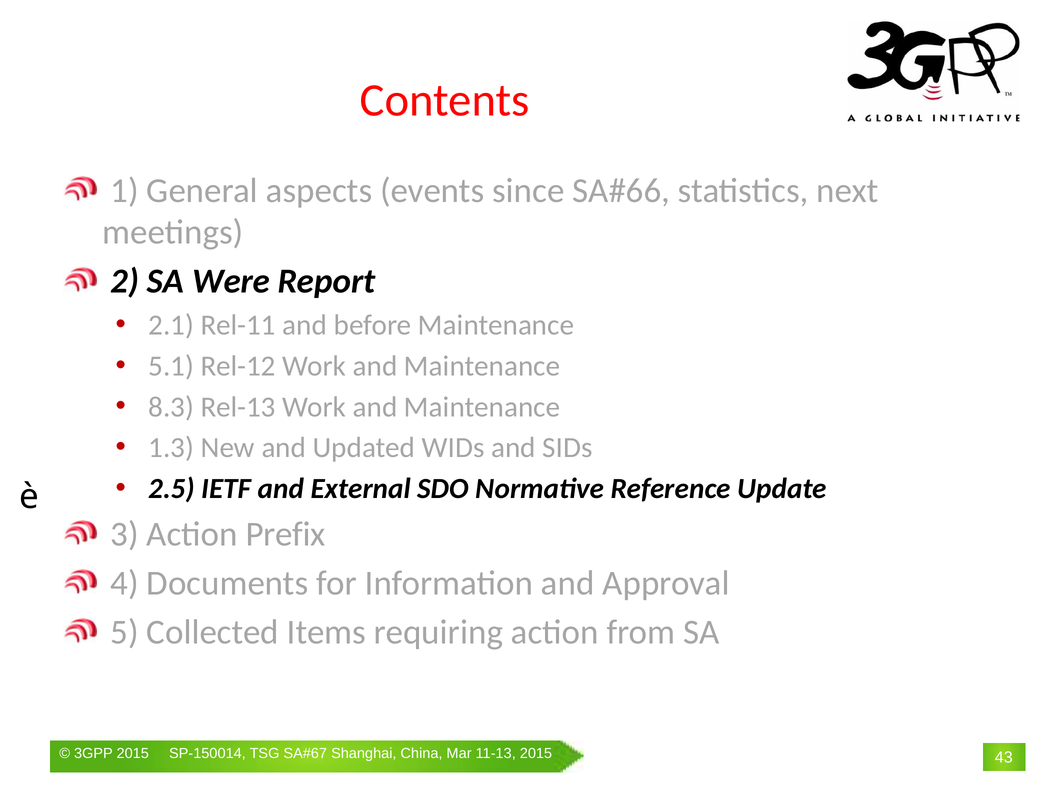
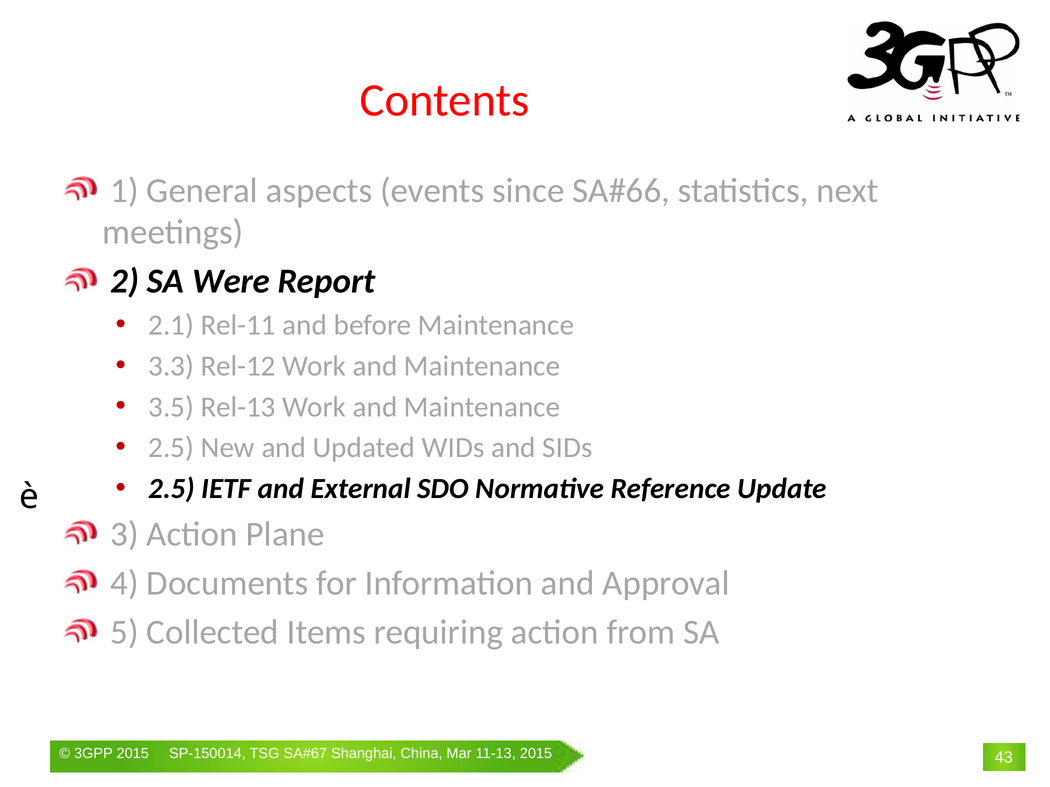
5.1: 5.1 -> 3.3
8.3: 8.3 -> 3.5
1.3 at (171, 448): 1.3 -> 2.5
Prefix: Prefix -> Plane
